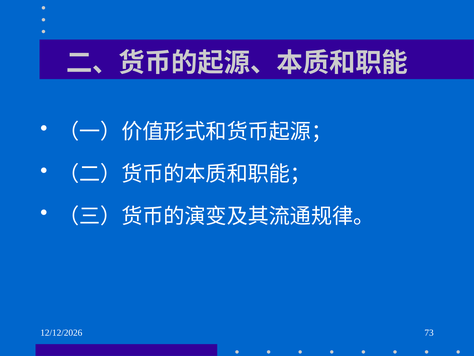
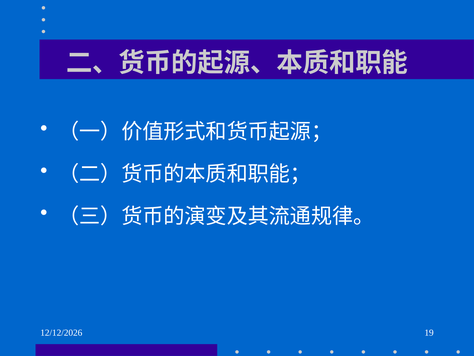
73: 73 -> 19
